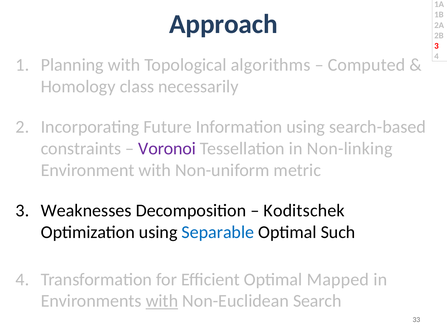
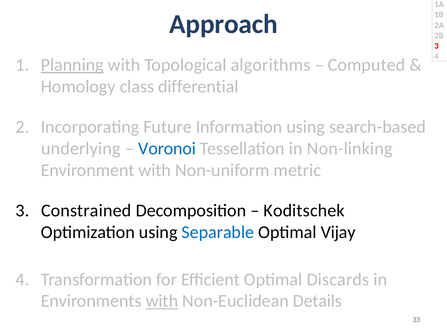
Planning underline: none -> present
necessarily: necessarily -> differential
constraints: constraints -> underlying
Voronoi colour: purple -> blue
Weaknesses: Weaknesses -> Constrained
Such: Such -> Vijay
Mapped: Mapped -> Discards
Search: Search -> Details
